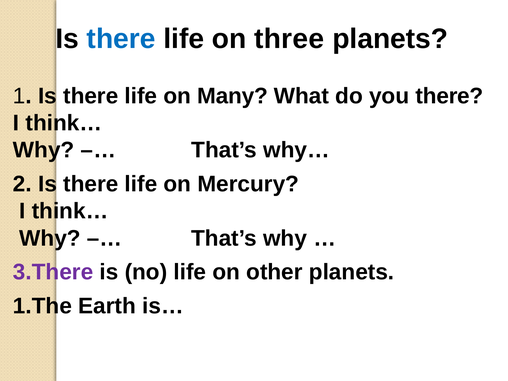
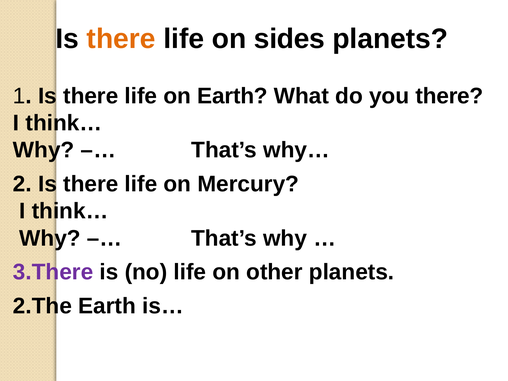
there at (121, 39) colour: blue -> orange
three: three -> sides
on Many: Many -> Earth
1.The: 1.The -> 2.The
